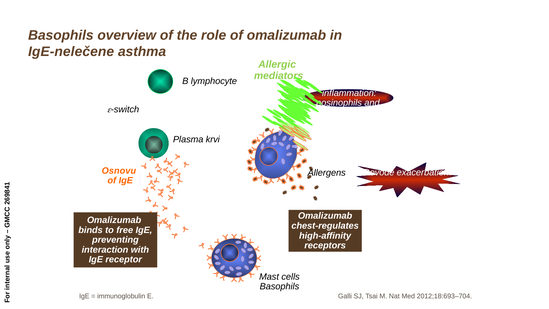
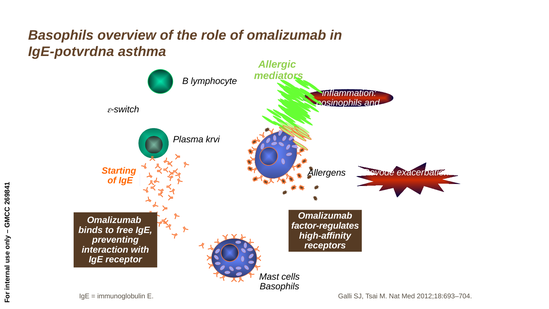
IgE-nelečene: IgE-nelečene -> IgE-potvrdna
Osnovu: Osnovu -> Starting
chest-regulates: chest-regulates -> factor-regulates
